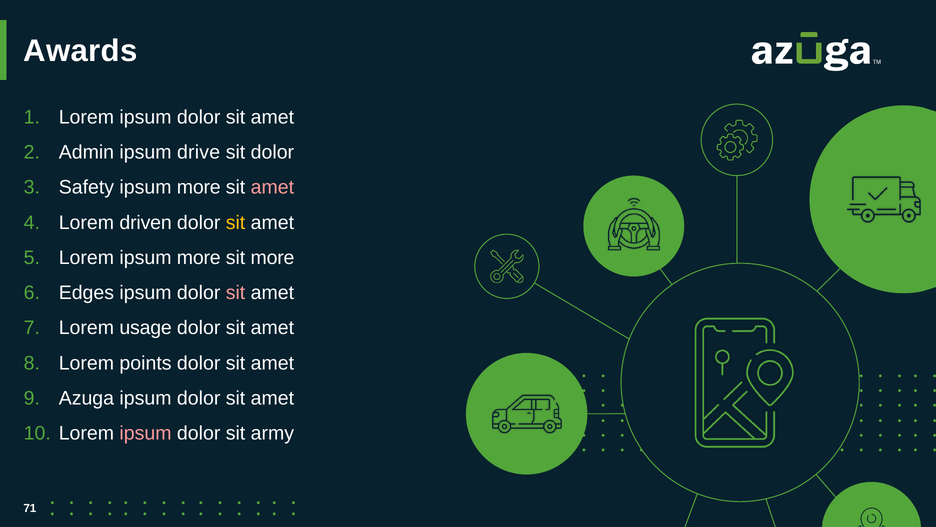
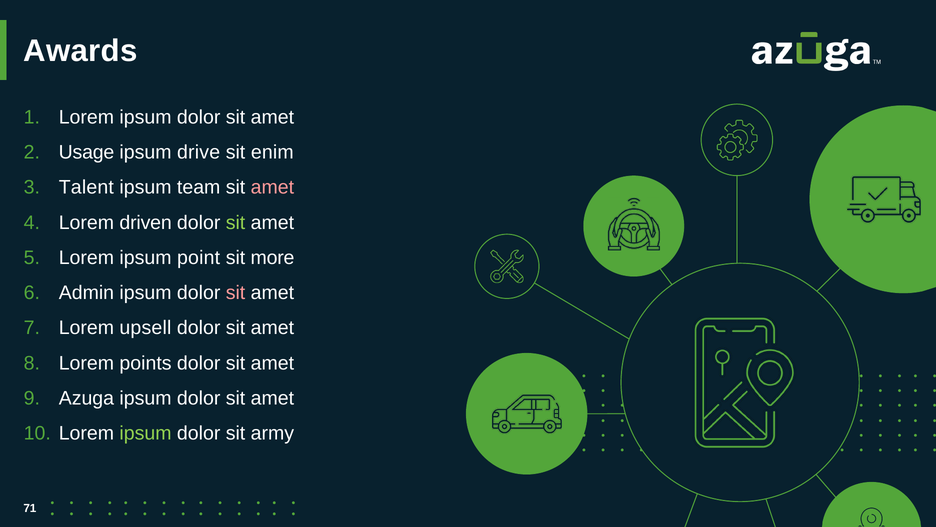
Admin: Admin -> Usage
sit dolor: dolor -> enim
Safety: Safety -> Talent
more at (199, 187): more -> team
sit at (236, 222) colour: yellow -> light green
Lorem ipsum more: more -> point
Edges: Edges -> Admin
usage: usage -> upsell
ipsum at (146, 433) colour: pink -> light green
